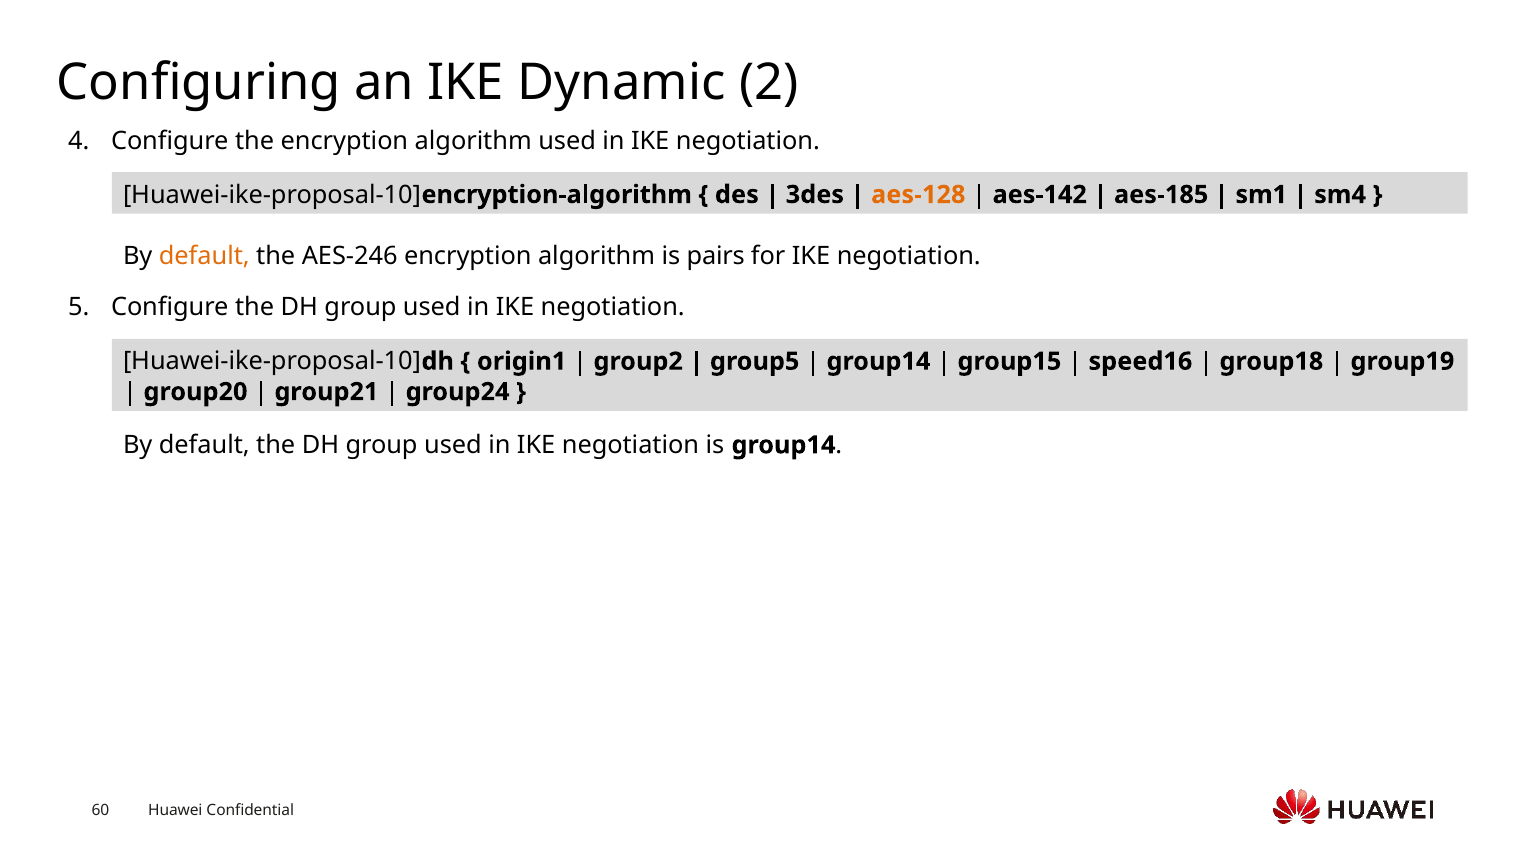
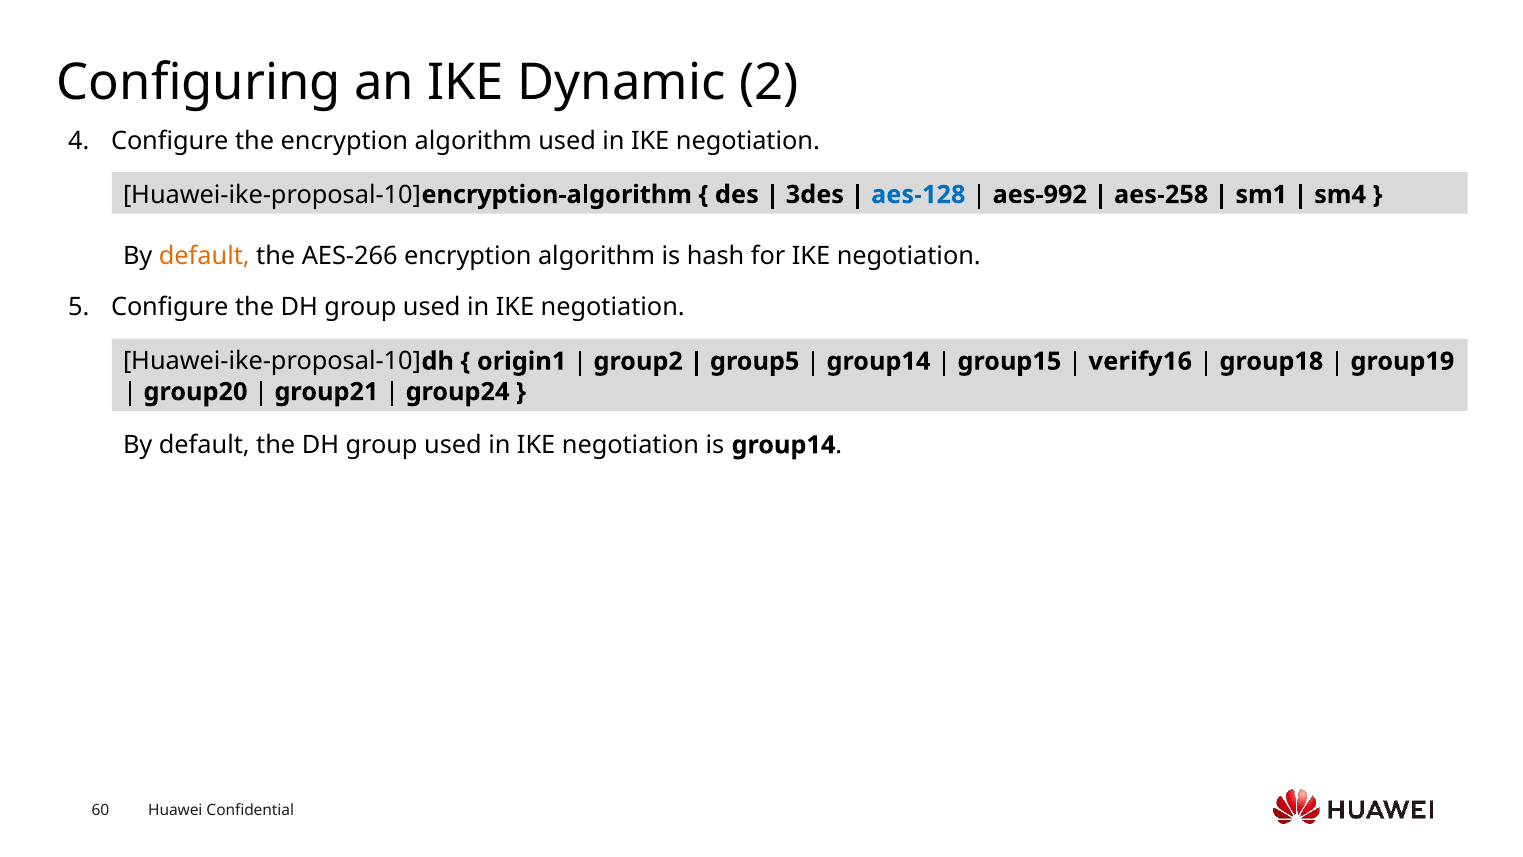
aes-128 colour: orange -> blue
aes-142: aes-142 -> aes-992
aes-185: aes-185 -> aes-258
AES-246: AES-246 -> AES-266
pairs: pairs -> hash
speed16: speed16 -> verify16
